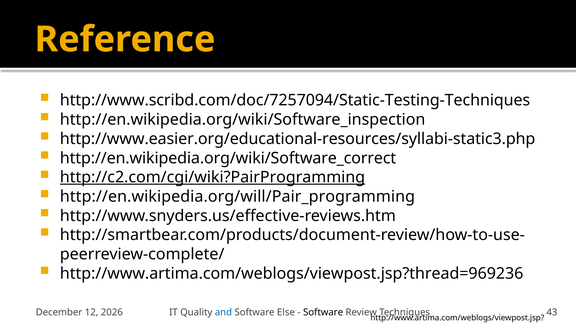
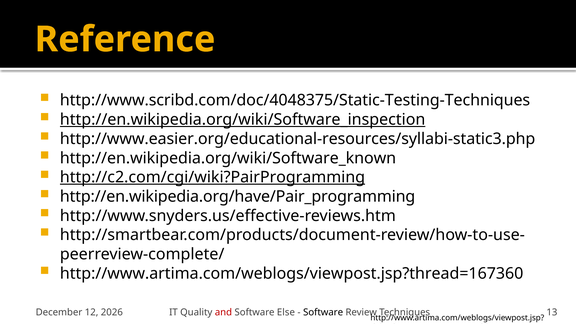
http://www.scribd.com/doc/7257094/Static-Testing-Techniques: http://www.scribd.com/doc/7257094/Static-Testing-Techniques -> http://www.scribd.com/doc/4048375/Static-Testing-Techniques
http://en.wikipedia.org/wiki/Software_inspection underline: none -> present
http://en.wikipedia.org/wiki/Software_correct: http://en.wikipedia.org/wiki/Software_correct -> http://en.wikipedia.org/wiki/Software_known
http://en.wikipedia.org/will/Pair_programming: http://en.wikipedia.org/will/Pair_programming -> http://en.wikipedia.org/have/Pair_programming
http://www.artima.com/weblogs/viewpost.jsp?thread=969236: http://www.artima.com/weblogs/viewpost.jsp?thread=969236 -> http://www.artima.com/weblogs/viewpost.jsp?thread=167360
and colour: blue -> red
43: 43 -> 13
